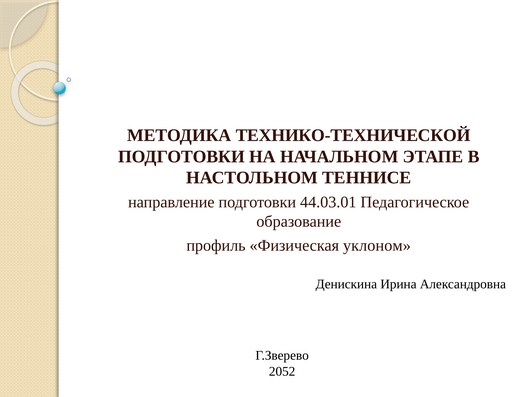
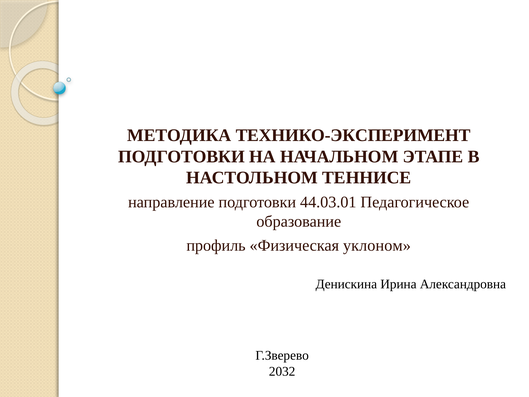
ТЕХНИКО-ТЕХНИЧЕСКОЙ: ТЕХНИКО-ТЕХНИЧЕСКОЙ -> ТЕХНИКО-ЭКСПЕРИМЕНТ
2052: 2052 -> 2032
